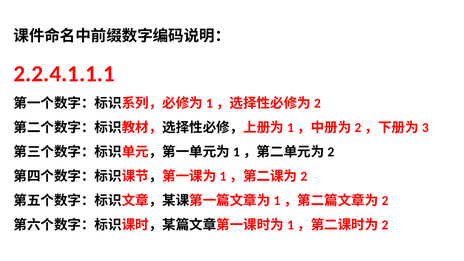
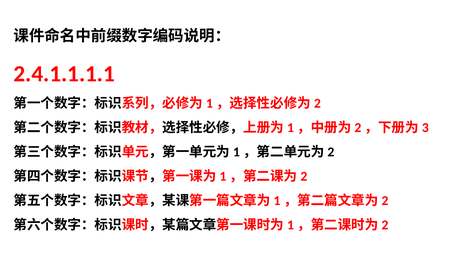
2.2.4.1.1.1: 2.2.4.1.1.1 -> 2.4.1.1.1.1
